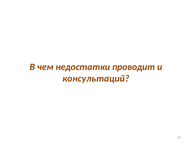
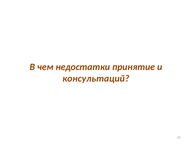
проводит: проводит -> принятие
